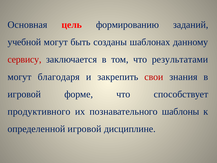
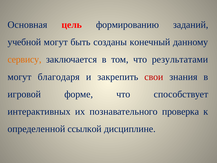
шаблонах: шаблонах -> конечный
сервису colour: red -> orange
продуктивного: продуктивного -> интерактивных
шаблоны: шаблоны -> проверка
определенной игровой: игровой -> ссылкой
